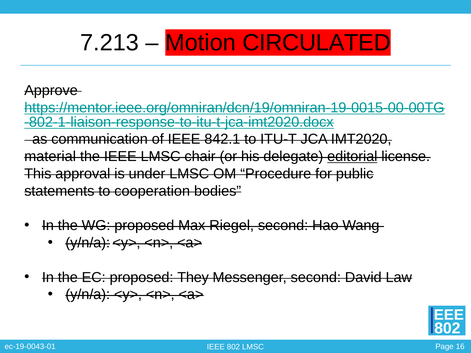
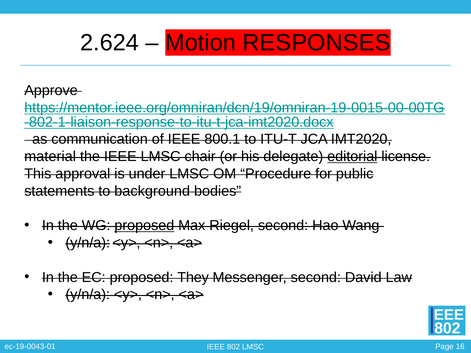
7.213: 7.213 -> 2.624
CIRCULATED: CIRCULATED -> RESPONSES
842.1: 842.1 -> 800.1
cooperation: cooperation -> background
proposed at (144, 226) underline: none -> present
